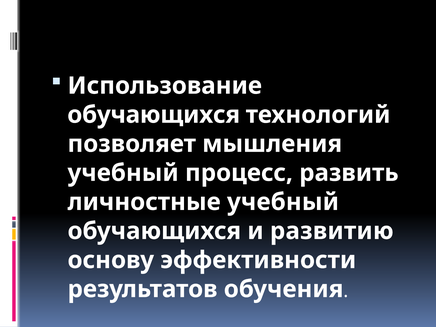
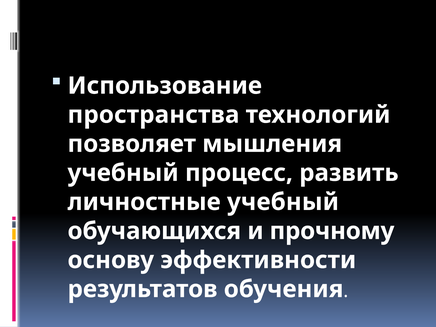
обучающихся at (154, 115): обучающихся -> пространства
развитию: развитию -> прочному
